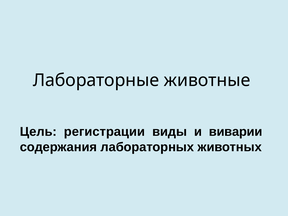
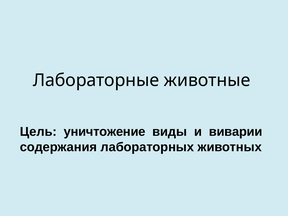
регистрации: регистрации -> уничтожение
